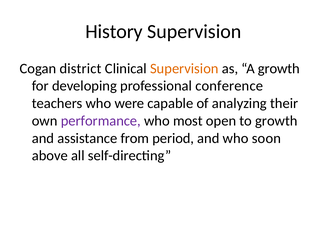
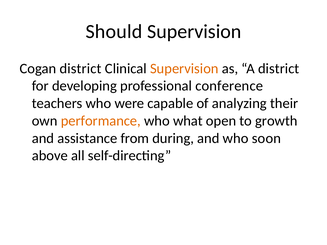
History: History -> Should
A growth: growth -> district
performance colour: purple -> orange
most: most -> what
period: period -> during
